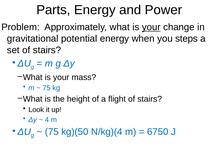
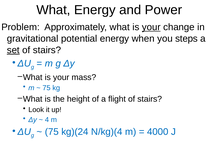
Parts at (53, 10): Parts -> What
set underline: none -> present
kg)(50: kg)(50 -> kg)(24
6750: 6750 -> 4000
